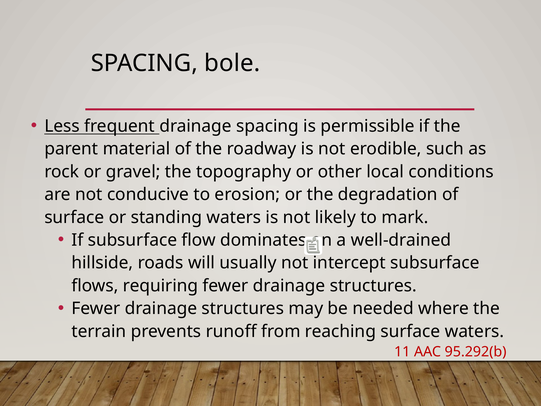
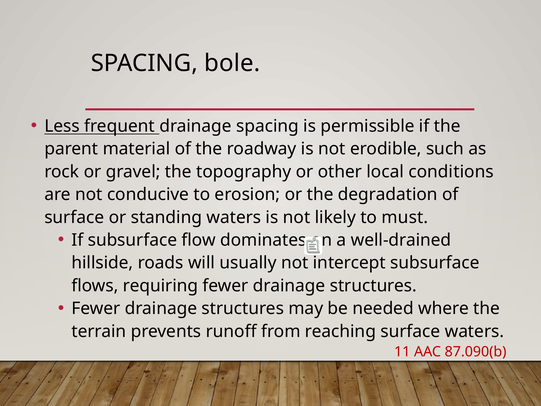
mark: mark -> must
95.292(b: 95.292(b -> 87.090(b
